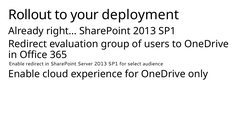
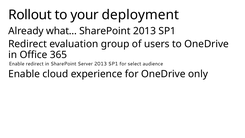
right…: right… -> what…
